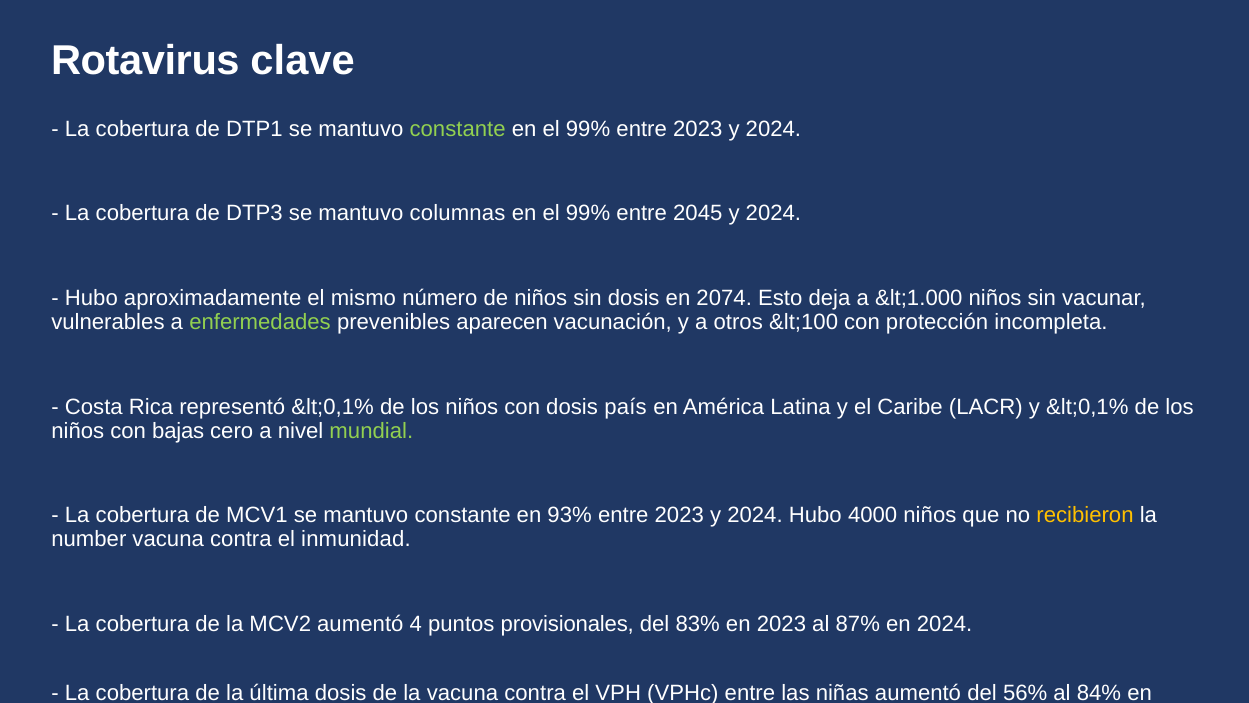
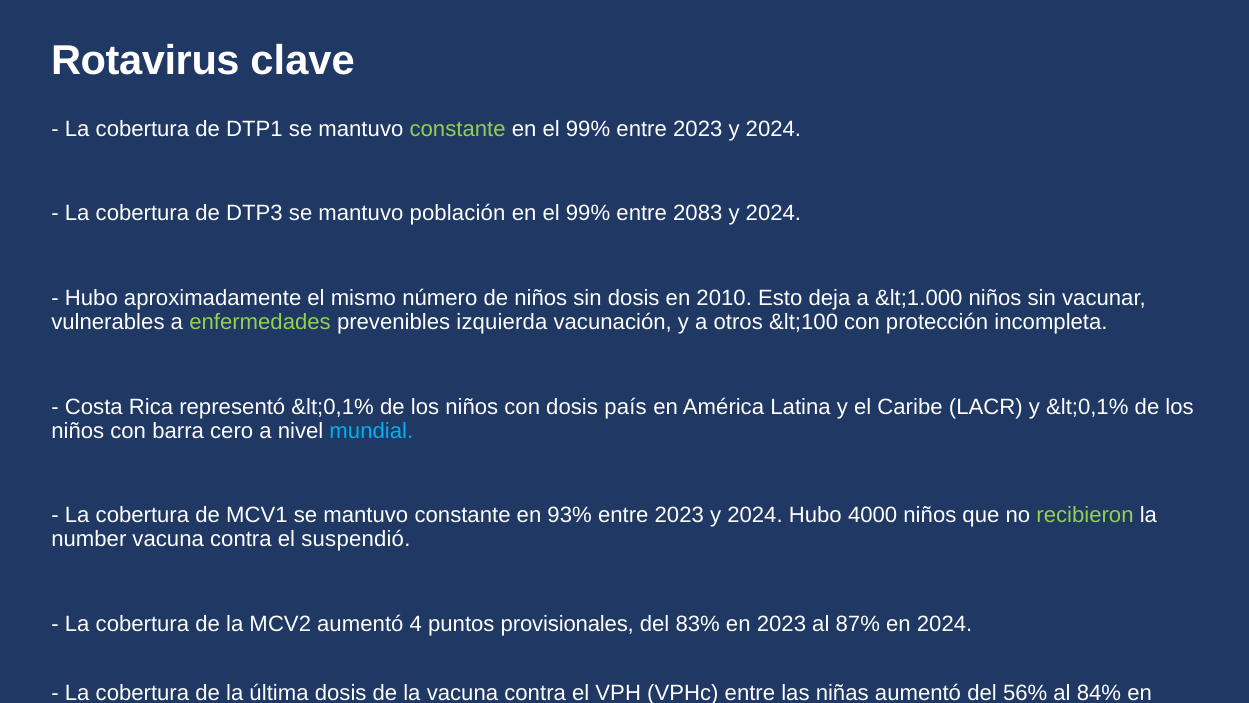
columnas: columnas -> población
2045: 2045 -> 2083
2074: 2074 -> 2010
aparecen: aparecen -> izquierda
bajas: bajas -> barra
mundial colour: light green -> light blue
recibieron colour: yellow -> light green
inmunidad: inmunidad -> suspendió
